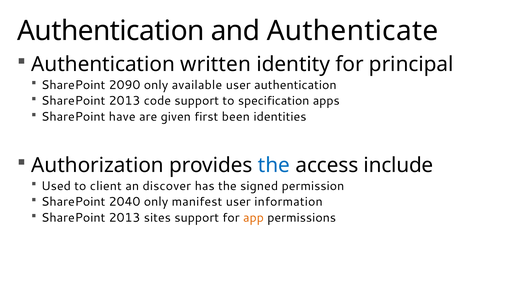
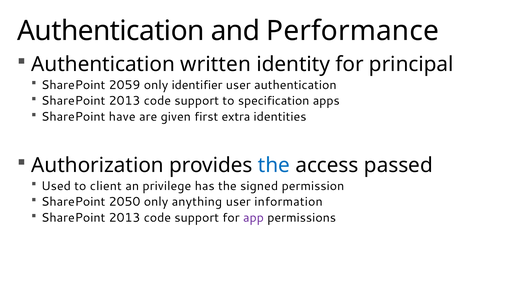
Authenticate: Authenticate -> Performance
2090: 2090 -> 2059
available: available -> identifier
been: been -> extra
include: include -> passed
discover: discover -> privilege
2040: 2040 -> 2050
manifest: manifest -> anything
sites at (157, 218): sites -> code
app colour: orange -> purple
